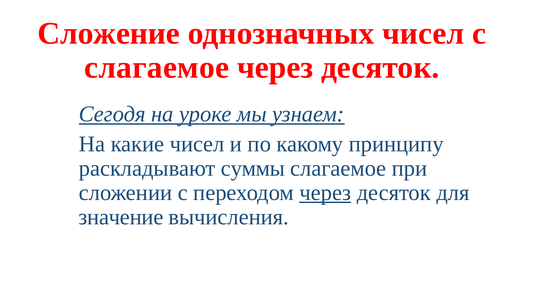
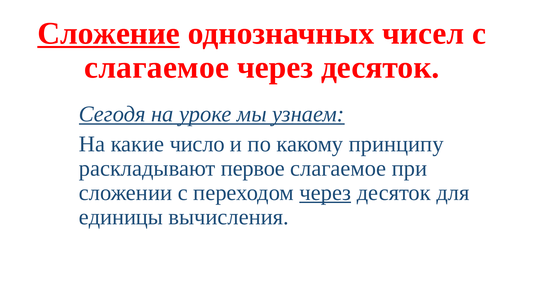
Сложение underline: none -> present
какие чисел: чисел -> число
суммы: суммы -> первое
значение: значение -> единицы
